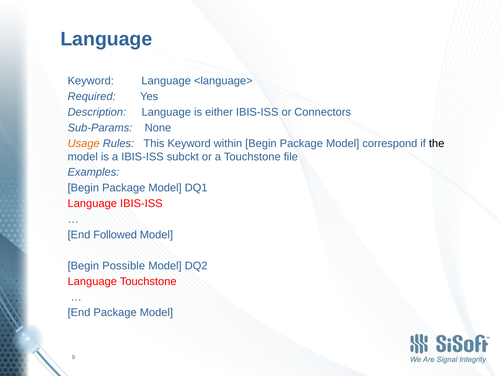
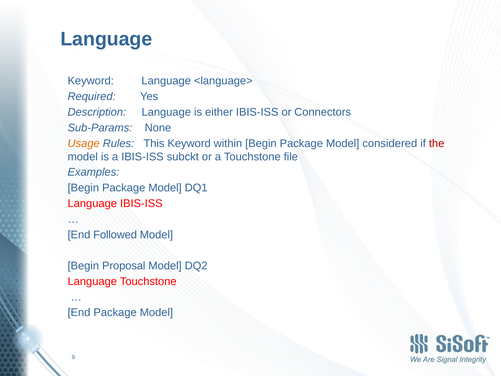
correspond: correspond -> considered
the colour: black -> red
Possible: Possible -> Proposal
